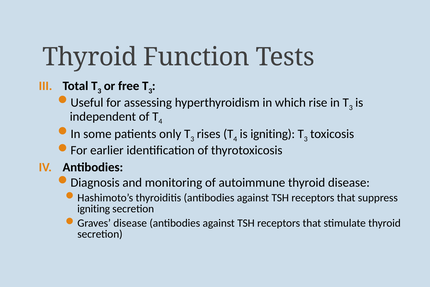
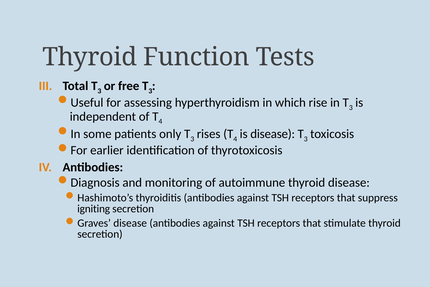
is igniting: igniting -> disease
